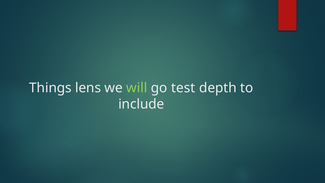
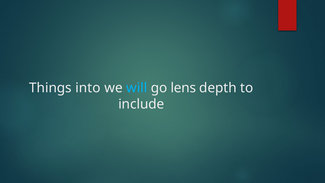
lens: lens -> into
will colour: light green -> light blue
test: test -> lens
